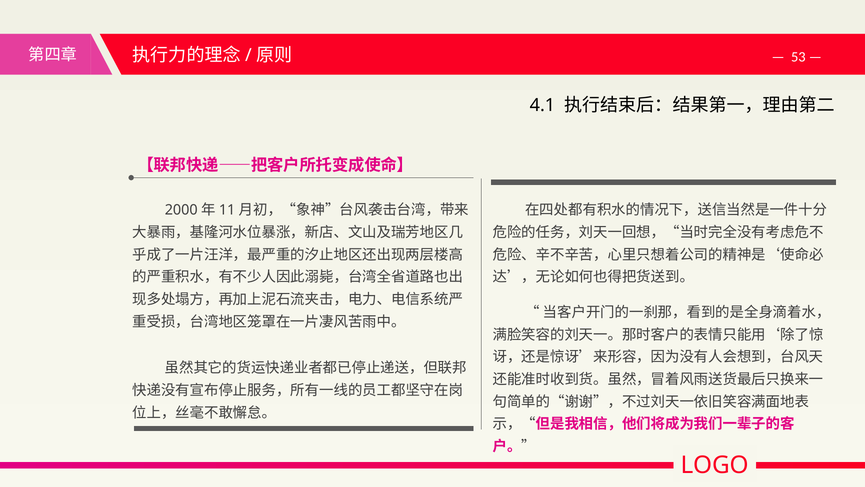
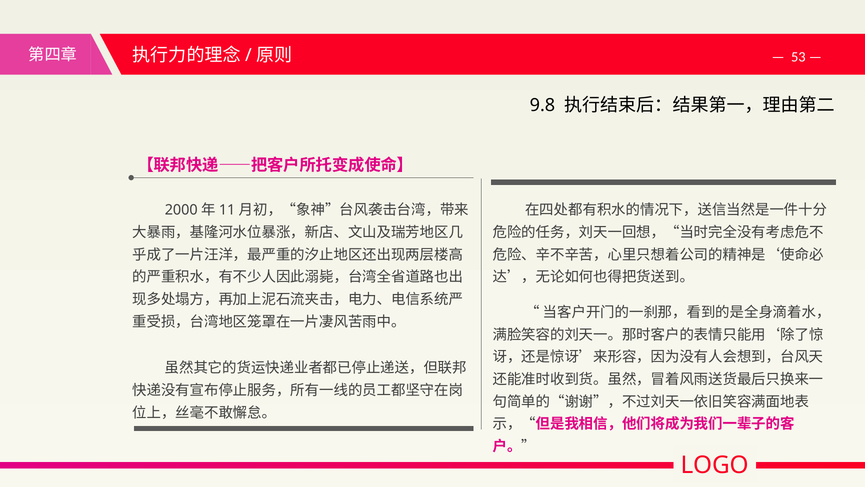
4.1: 4.1 -> 9.8
